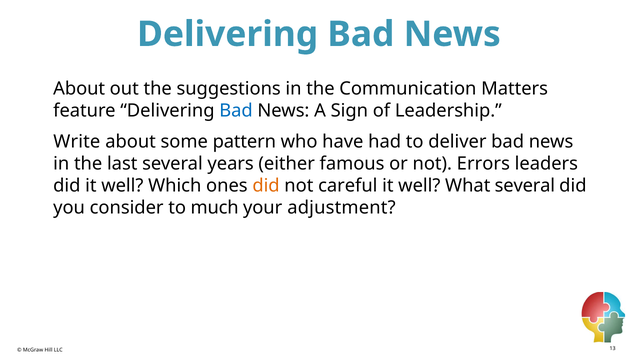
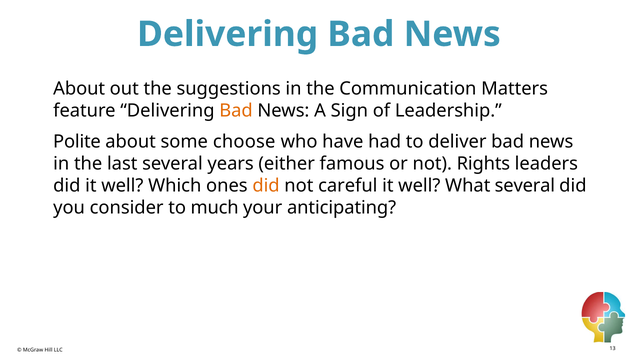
Bad at (236, 110) colour: blue -> orange
Write: Write -> Polite
pattern: pattern -> choose
Errors: Errors -> Rights
adjustment: adjustment -> anticipating
